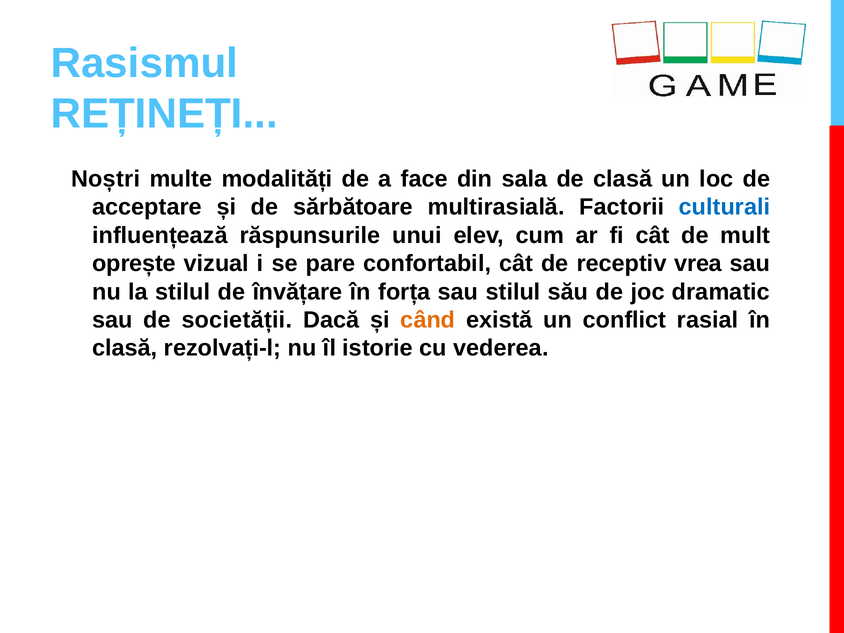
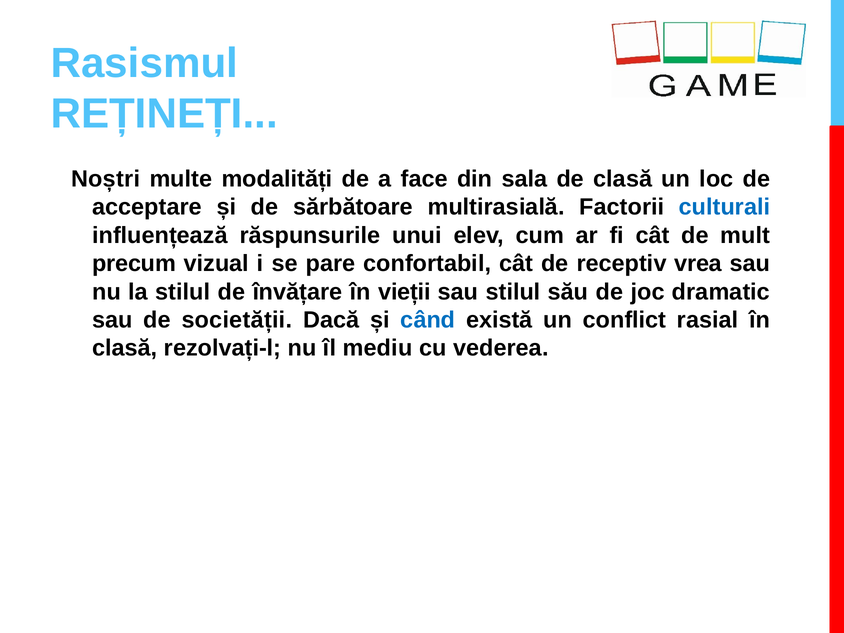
oprește: oprește -> precum
forța: forța -> vieții
când colour: orange -> blue
istorie: istorie -> mediu
